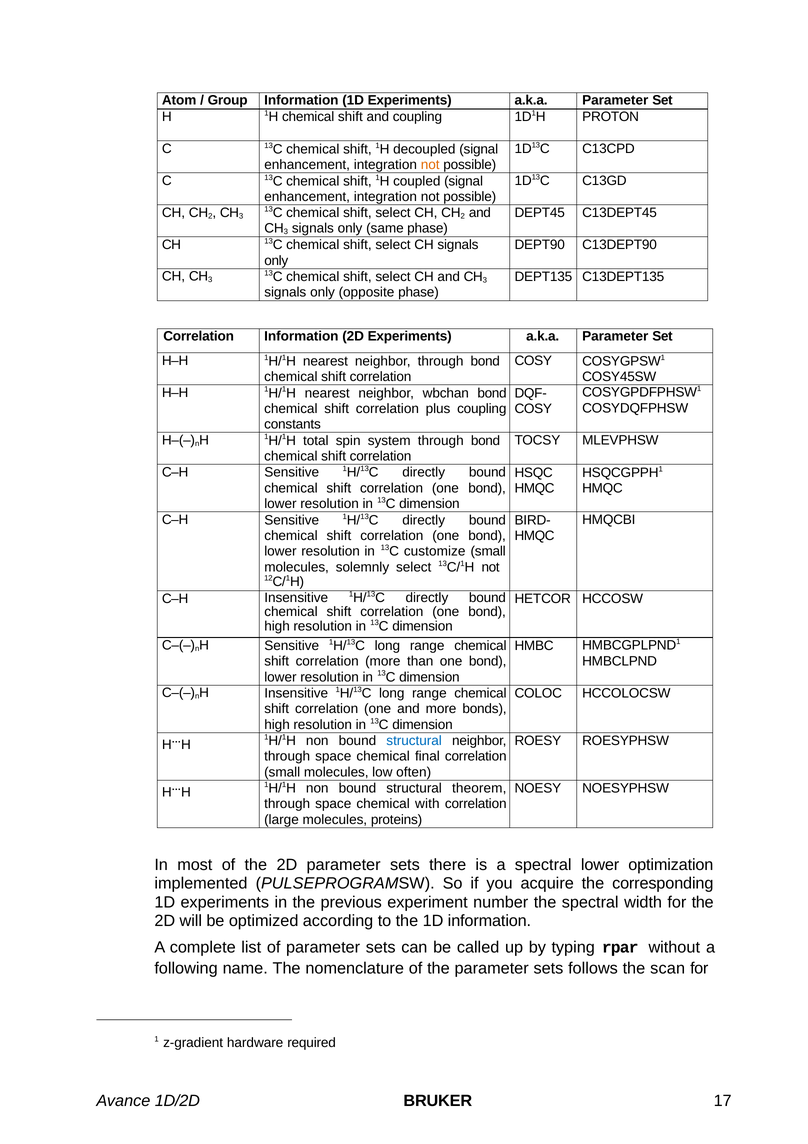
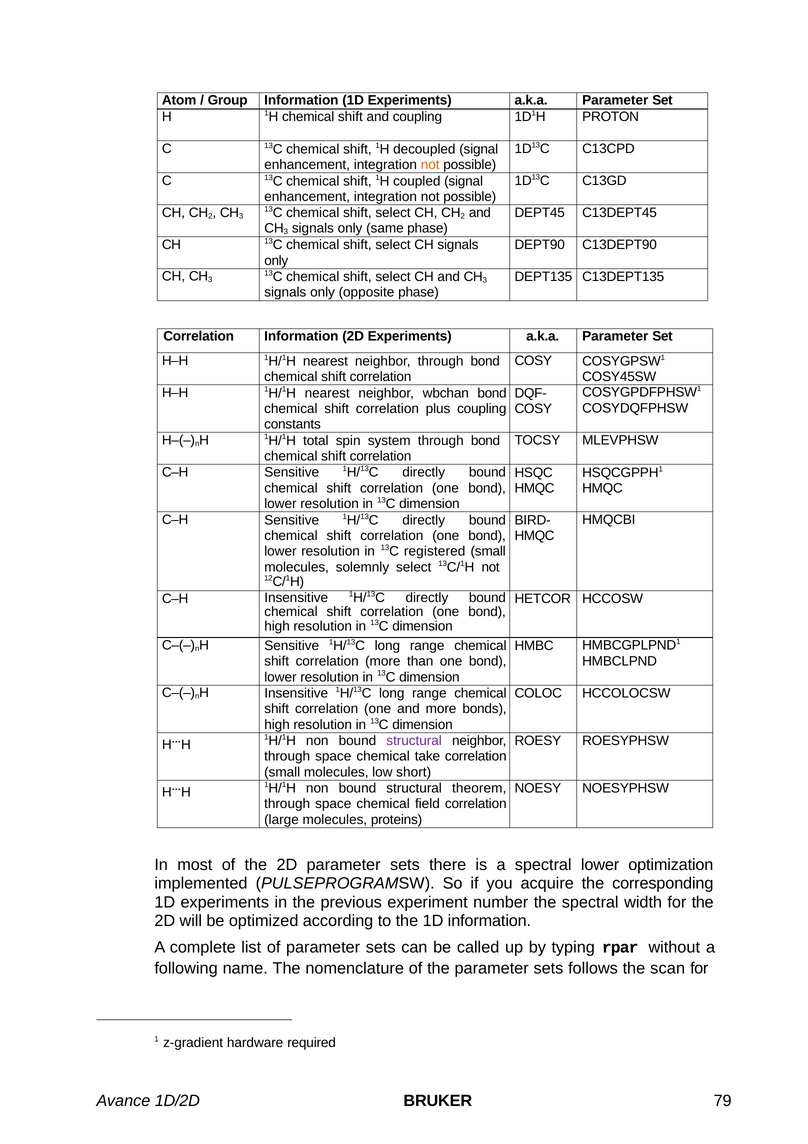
customize: customize -> registered
structural at (414, 740) colour: blue -> purple
final: final -> take
often: often -> short
with: with -> field
17: 17 -> 79
